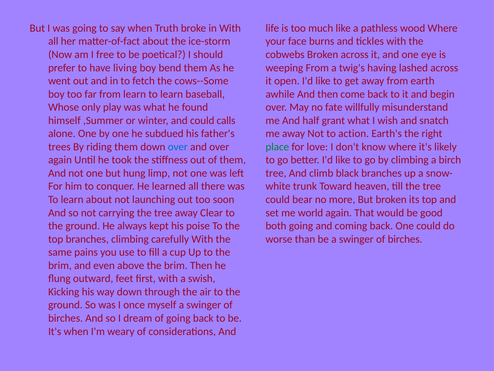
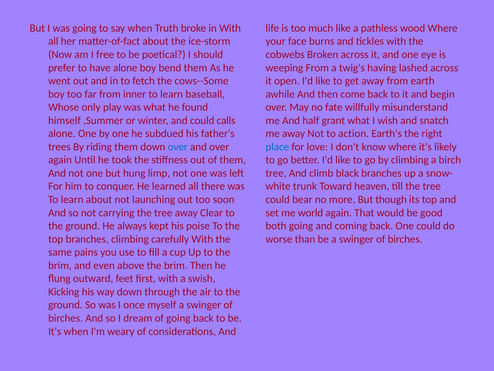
have living: living -> alone
from learn: learn -> inner
place colour: green -> blue
But broken: broken -> though
